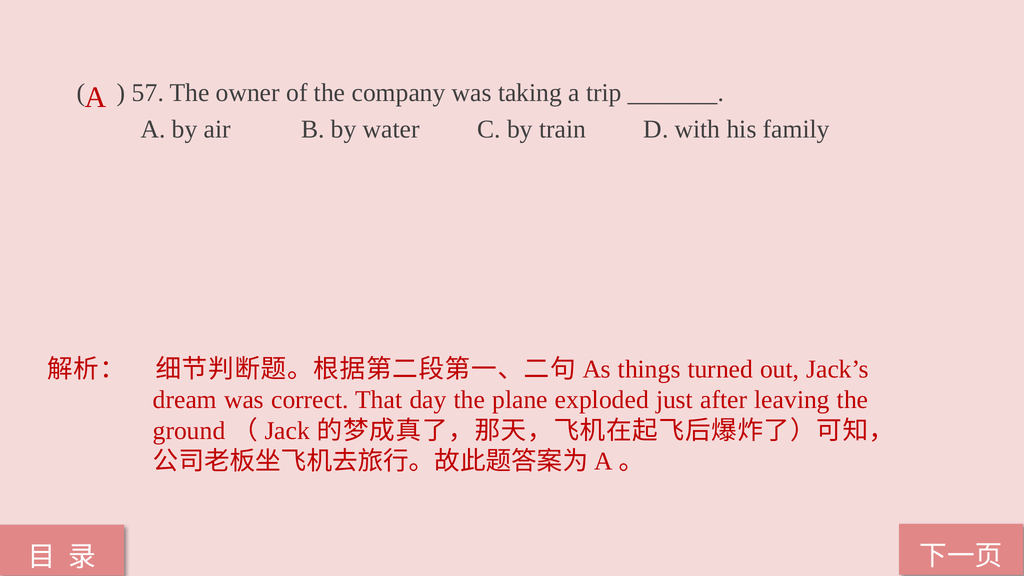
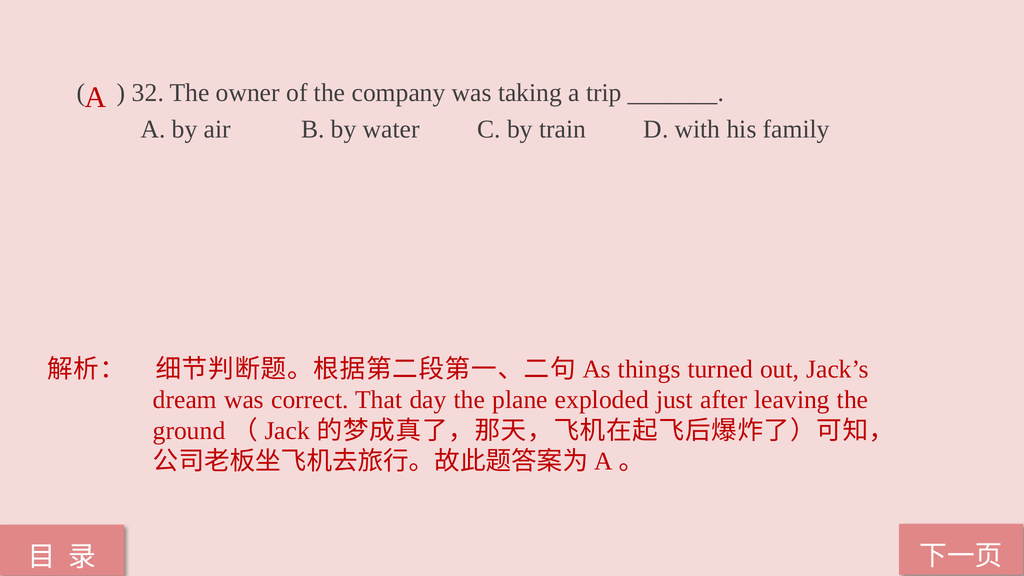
57: 57 -> 32
